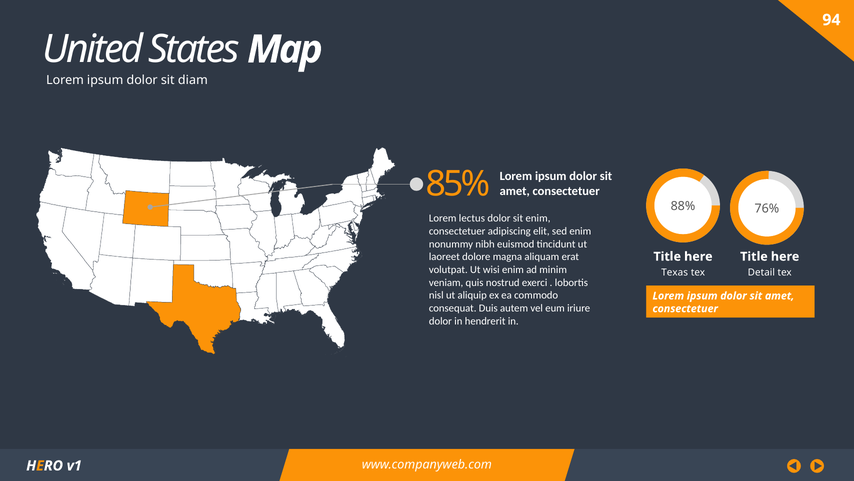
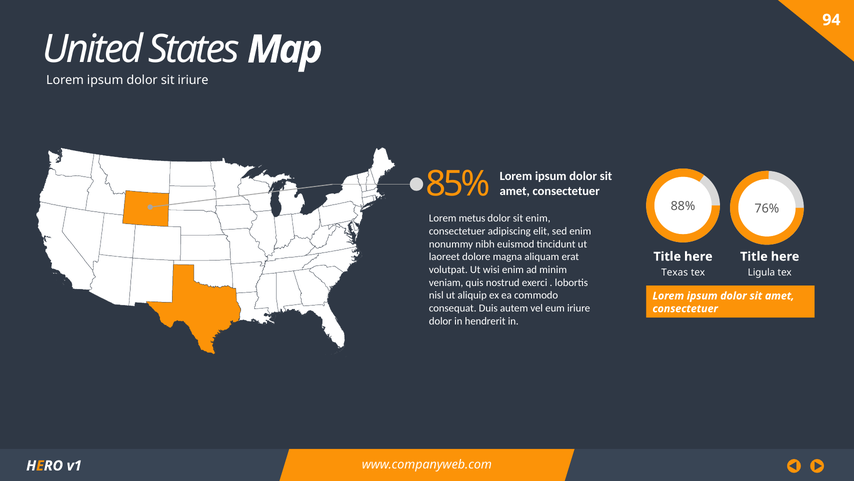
sit diam: diam -> iriure
lectus: lectus -> metus
Detail: Detail -> Ligula
